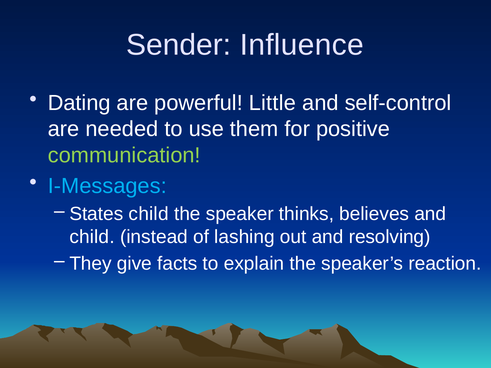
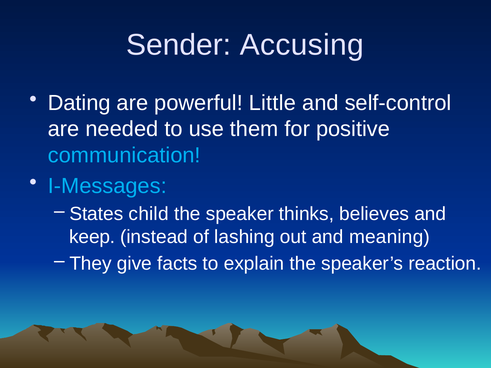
Influence: Influence -> Accusing
communication colour: light green -> light blue
child at (92, 237): child -> keep
resolving: resolving -> meaning
